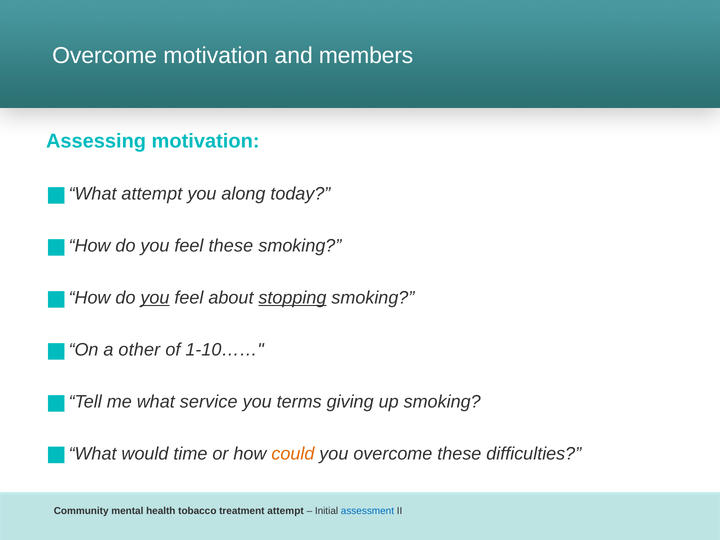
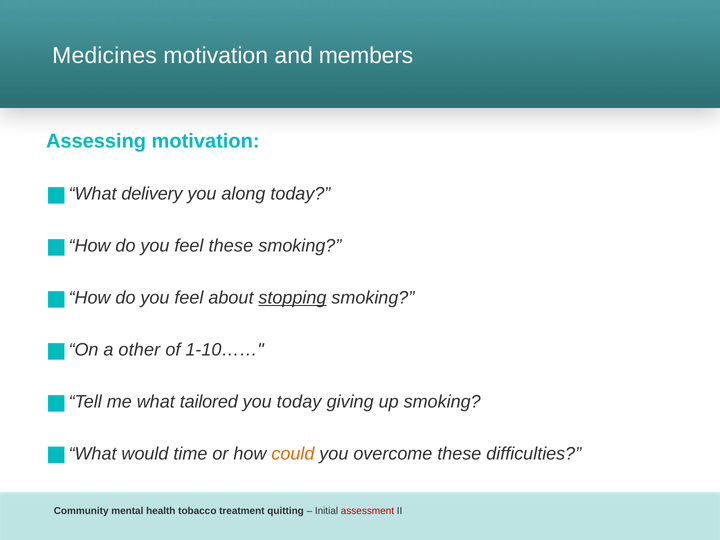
Overcome at (105, 56): Overcome -> Medicines
attempt at (152, 194): attempt -> delivery
you at (155, 298) underline: present -> none
service: service -> tailored
you terms: terms -> today
treatment attempt: attempt -> quitting
assessment colour: blue -> red
